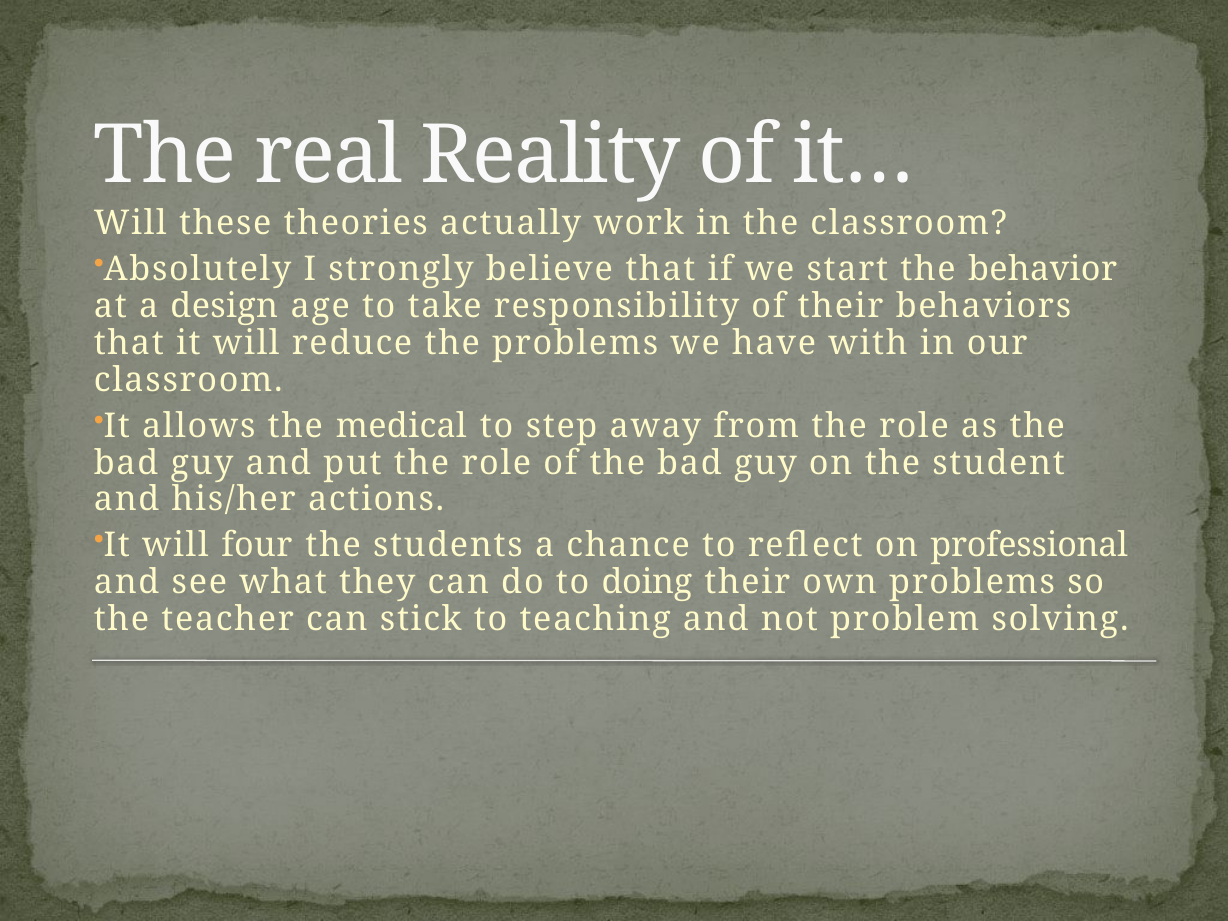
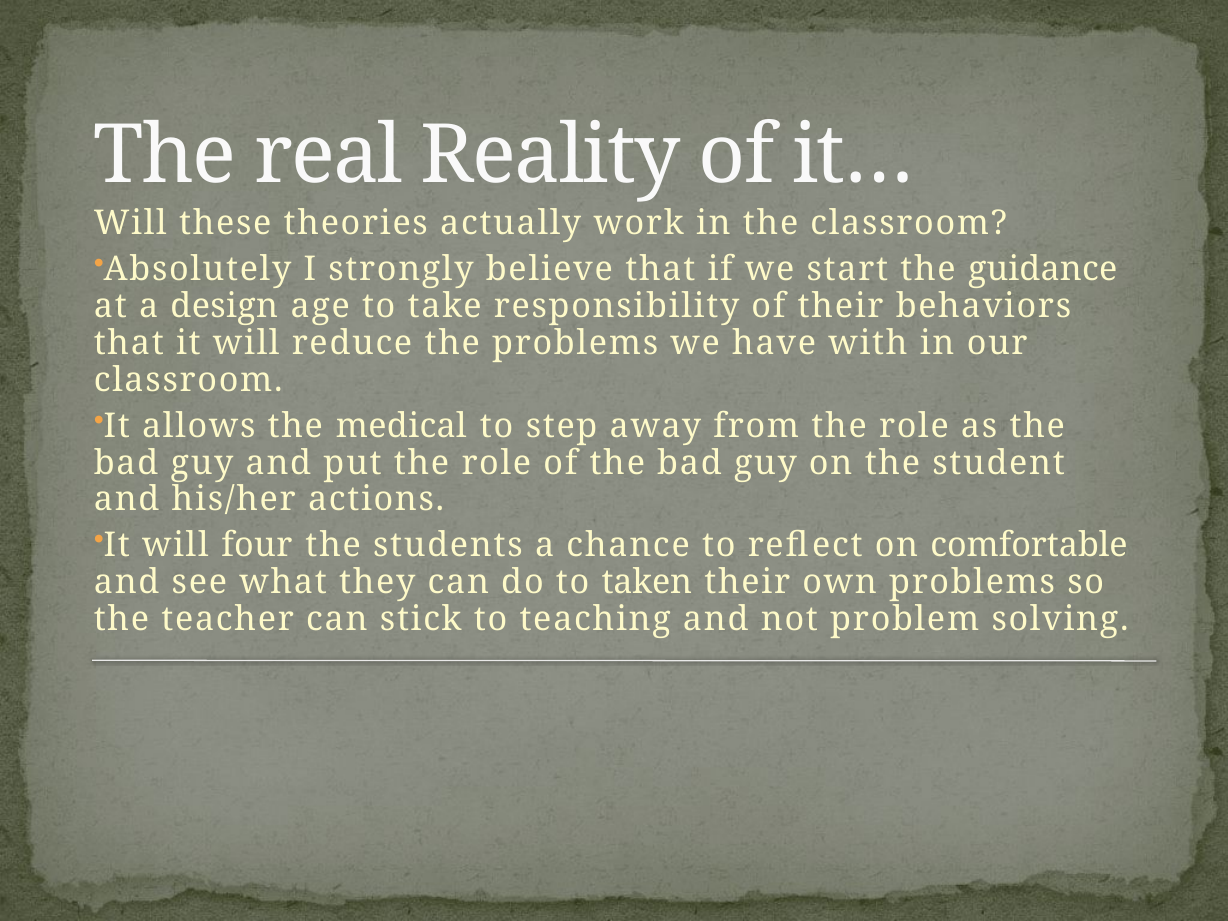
behavior: behavior -> guidance
professional: professional -> comfortable
doing: doing -> taken
